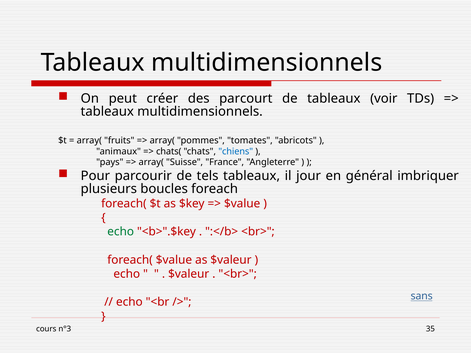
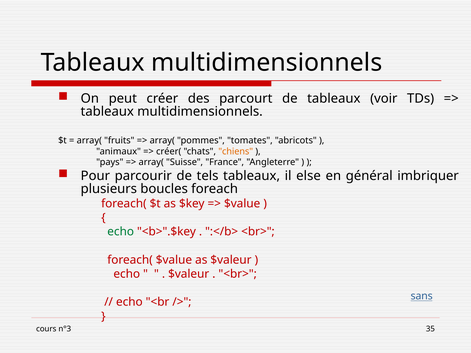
chats(: chats( -> créer(
chiens colour: blue -> orange
jour: jour -> else
